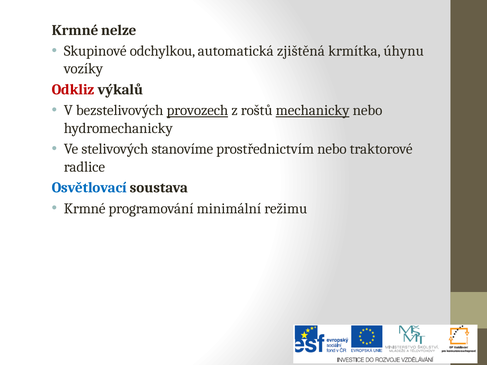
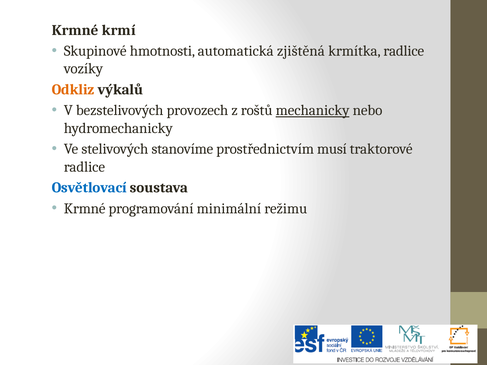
nelze: nelze -> krmí
odchylkou: odchylkou -> hmotnosti
krmítka úhynu: úhynu -> radlice
Odkliz colour: red -> orange
provozech underline: present -> none
prostřednictvím nebo: nebo -> musí
